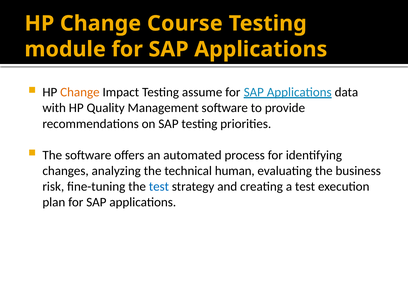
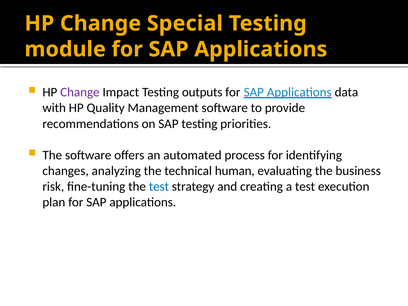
Course: Course -> Special
Change at (80, 92) colour: orange -> purple
assume: assume -> outputs
